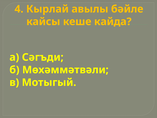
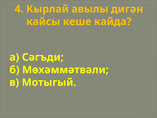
бәйле: бәйле -> дигән
